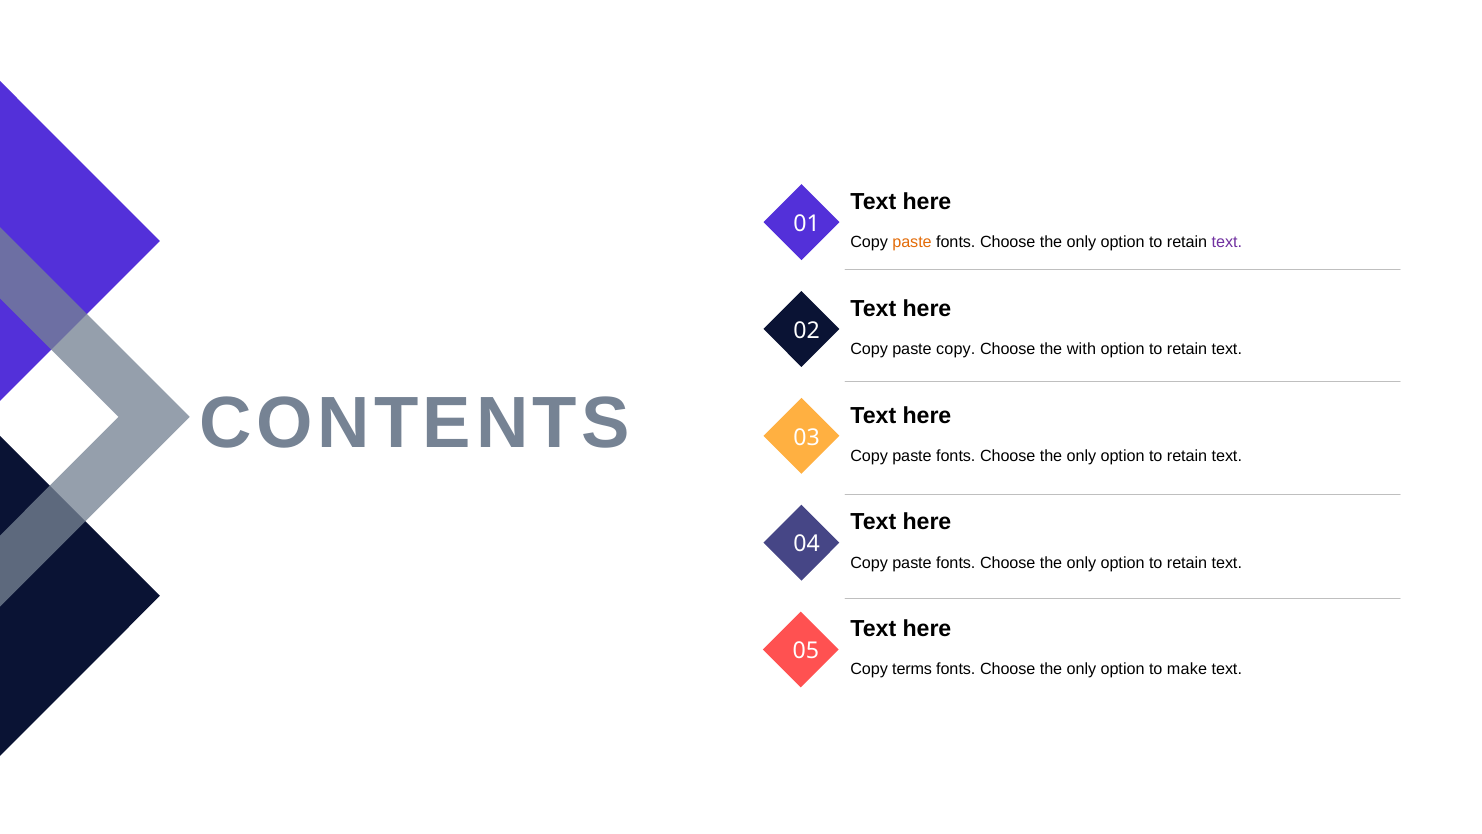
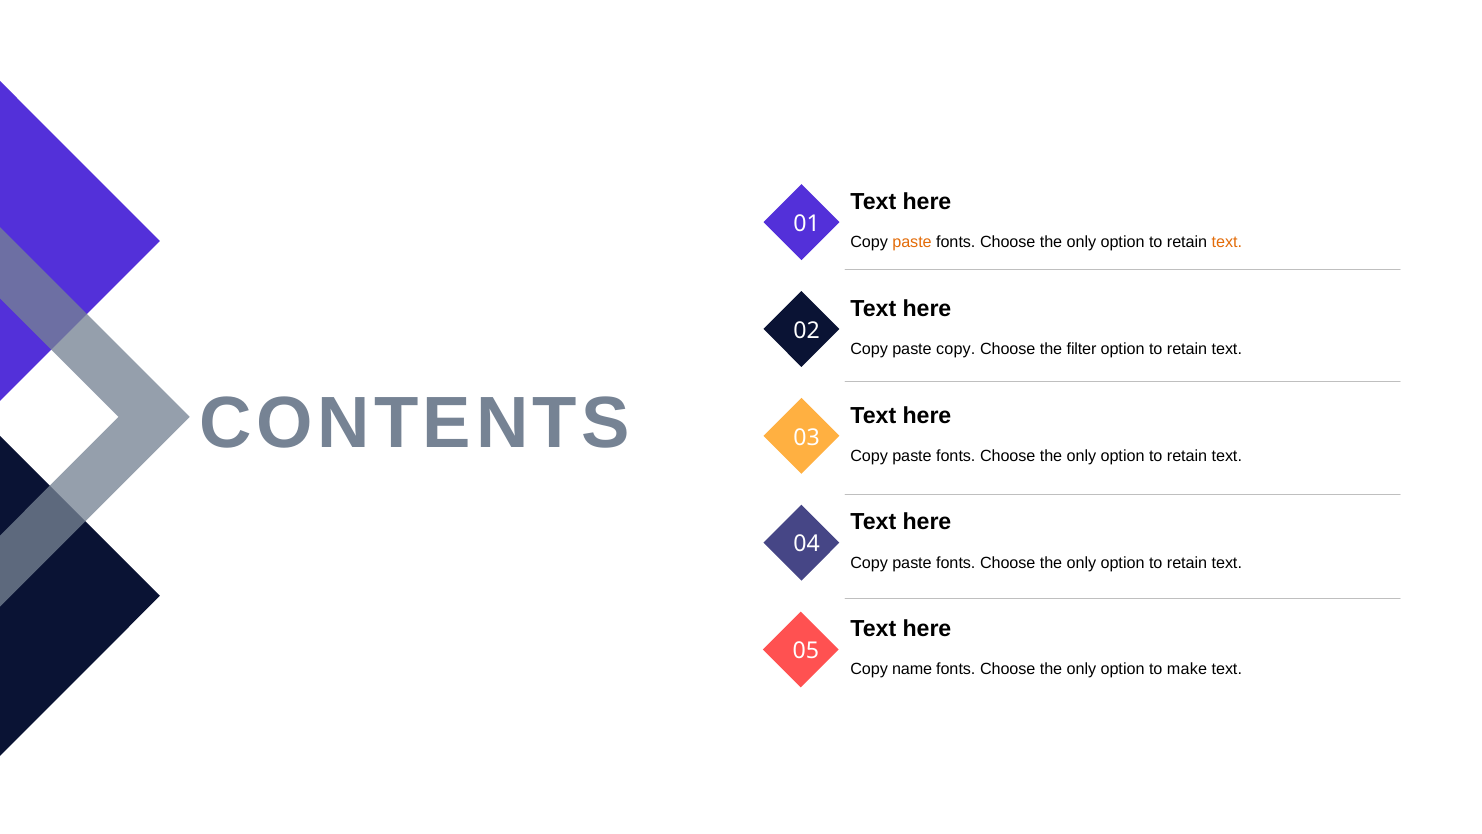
text at (1227, 242) colour: purple -> orange
with: with -> filter
terms: terms -> name
